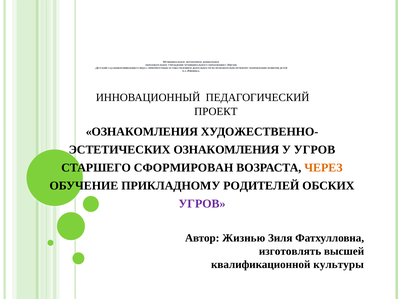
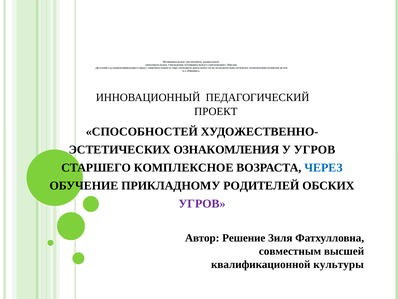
ОЗНАКОМЛЕНИЯ at (142, 132): ОЗНАКОМЛЕНИЯ -> СПОСОБНОСТЕЙ
СФОРМИРОВАН: СФОРМИРОВАН -> КОМПЛЕКСНОЕ
ЧЕРЕЗ colour: orange -> blue
Жизнью: Жизнью -> Решение
изготовлять: изготовлять -> совместным
